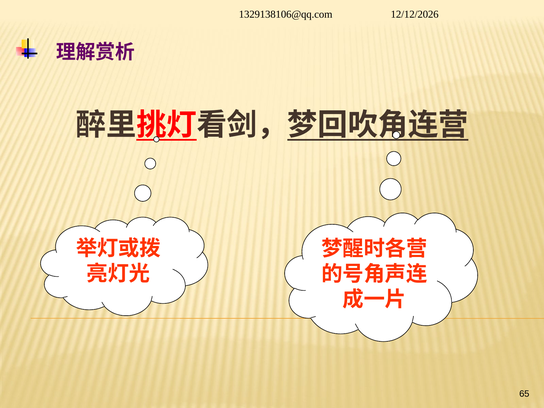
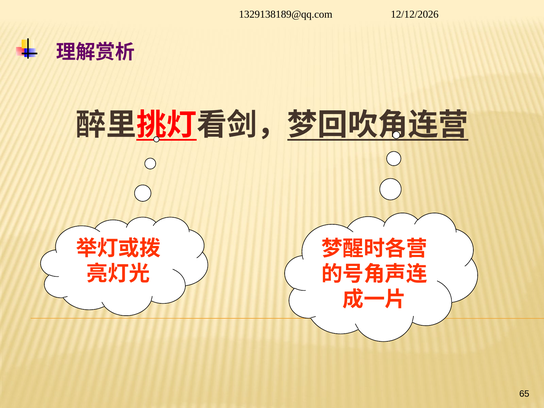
1329138106@qq.com: 1329138106@qq.com -> 1329138189@qq.com
